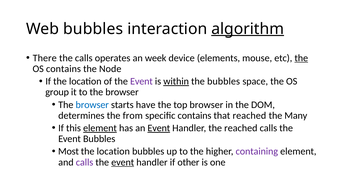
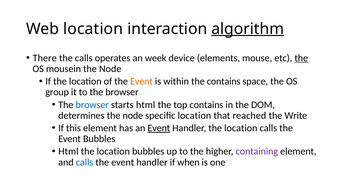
Web bubbles: bubbles -> location
OS contains: contains -> mousein
Event at (141, 81) colour: purple -> orange
within underline: present -> none
the bubbles: bubbles -> contains
starts have: have -> html
top browser: browser -> contains
determines the from: from -> node
specific contains: contains -> location
Many: Many -> Write
element at (100, 128) underline: present -> none
Handler the reached: reached -> location
Most at (69, 151): Most -> Html
calls at (85, 162) colour: purple -> blue
event at (123, 162) underline: present -> none
other: other -> when
